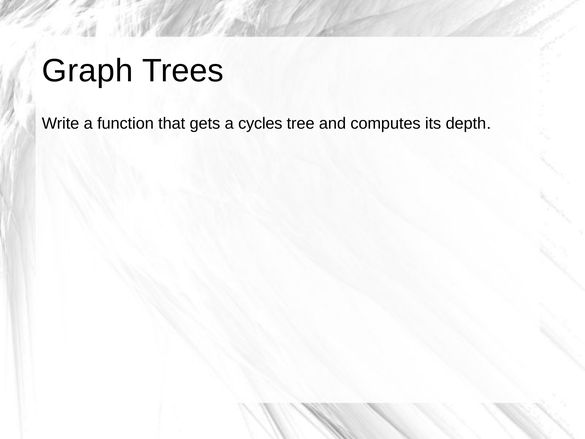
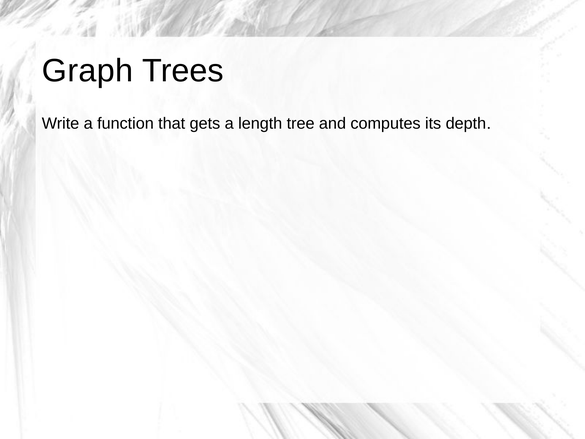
cycles: cycles -> length
